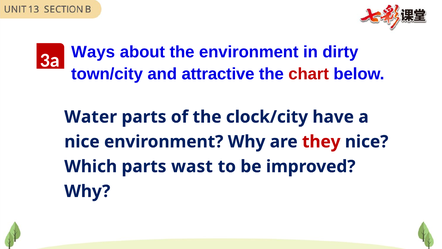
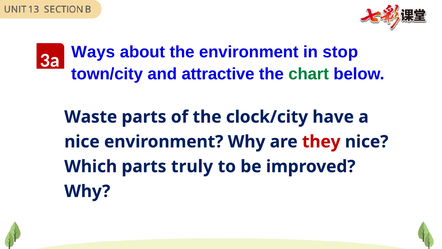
dirty: dirty -> stop
chart colour: red -> green
Water: Water -> Waste
wast: wast -> truly
